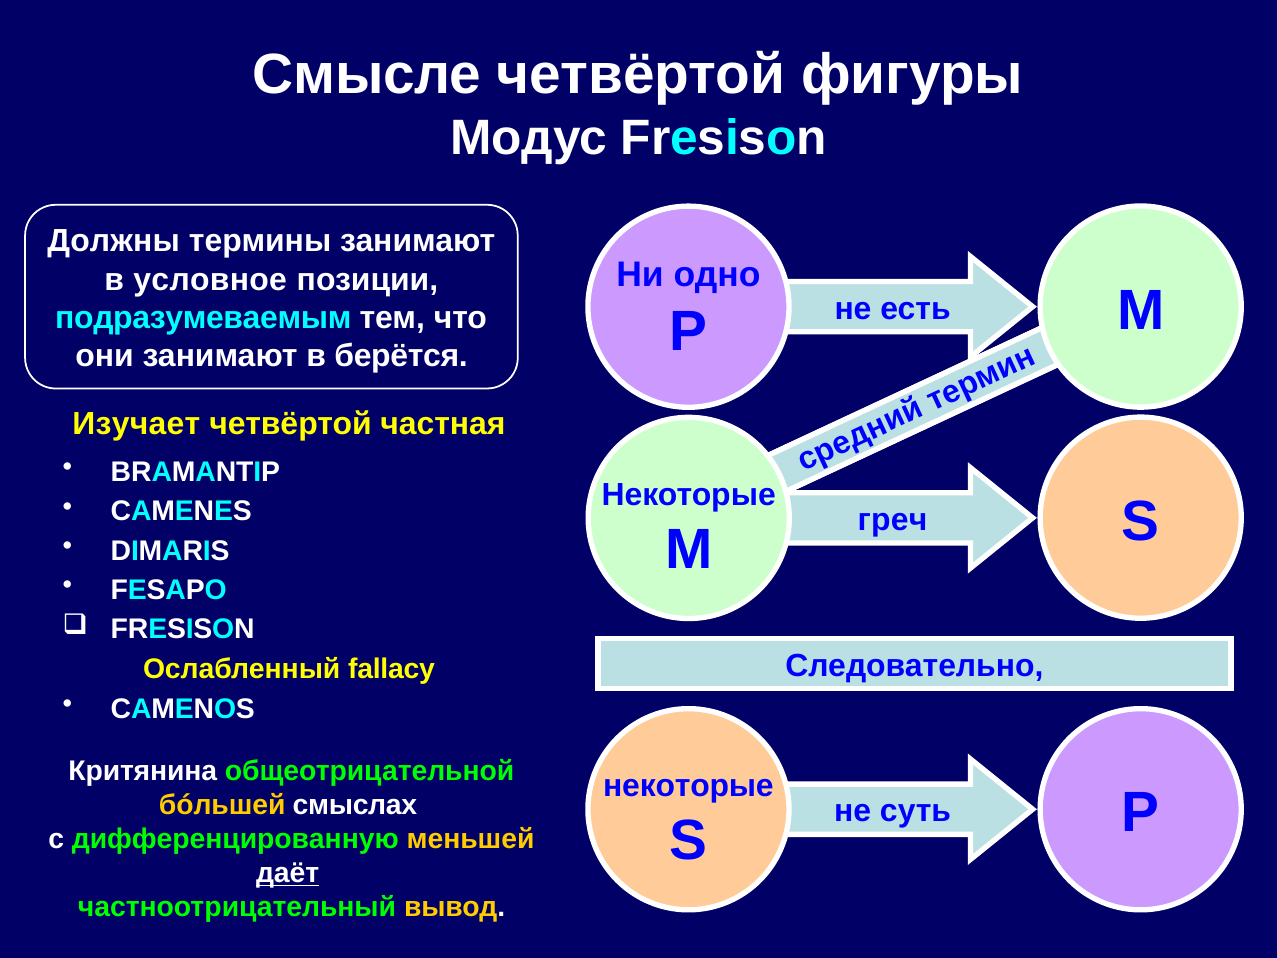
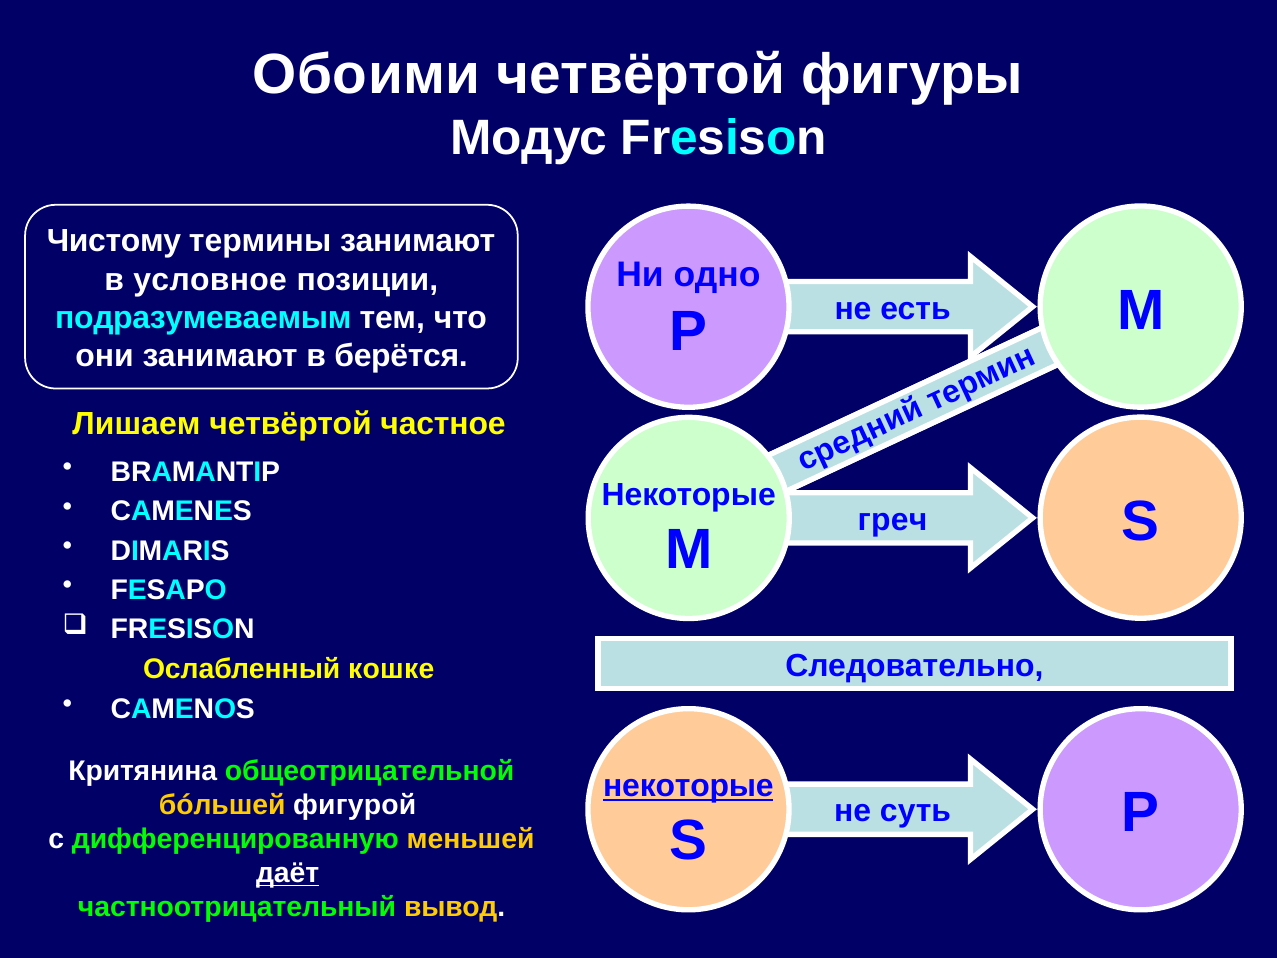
Смысле: Смысле -> Обоими
Должны: Должны -> Чистому
Изучает: Изучает -> Лишаем
частная: частная -> частное
fallacy: fallacy -> кошке
некоторые at (688, 786) underline: none -> present
смыслах: смыслах -> фигурой
